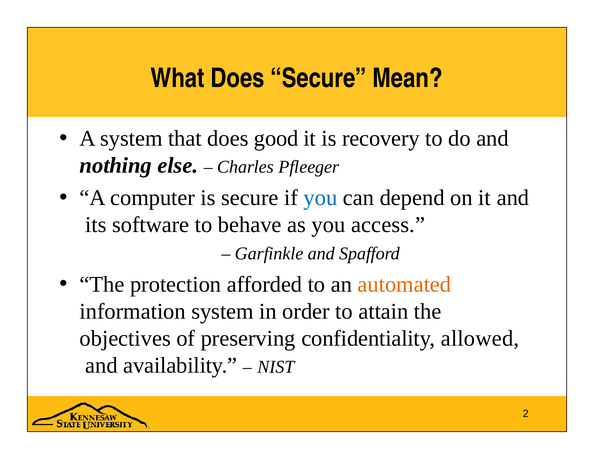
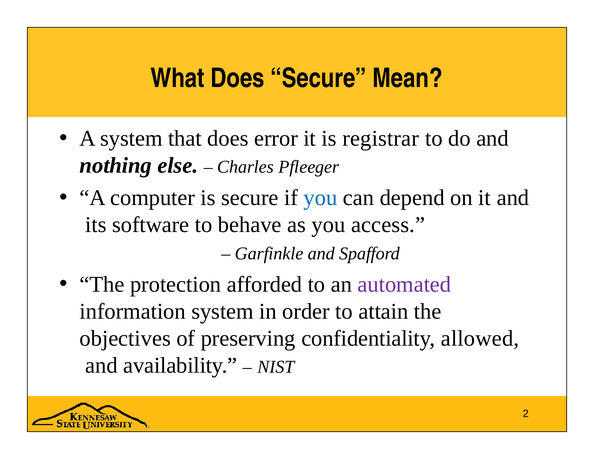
good: good -> error
recovery: recovery -> registrar
automated colour: orange -> purple
